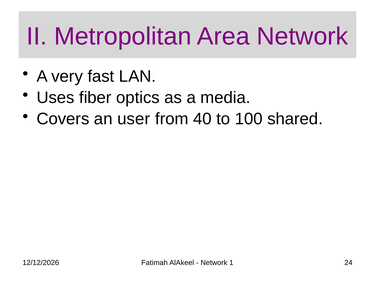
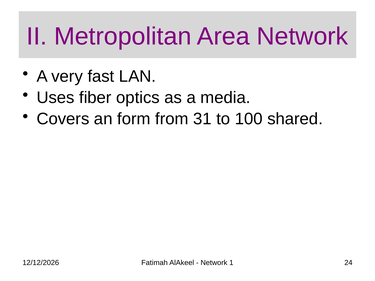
user: user -> form
40: 40 -> 31
